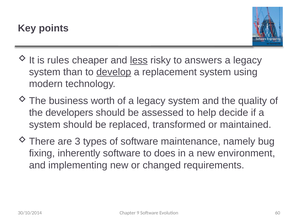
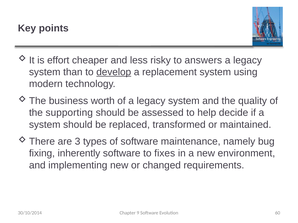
rules: rules -> effort
less underline: present -> none
developers: developers -> supporting
does: does -> fixes
